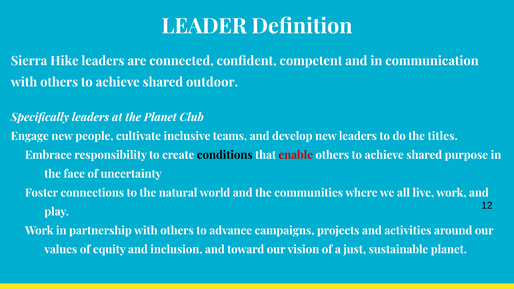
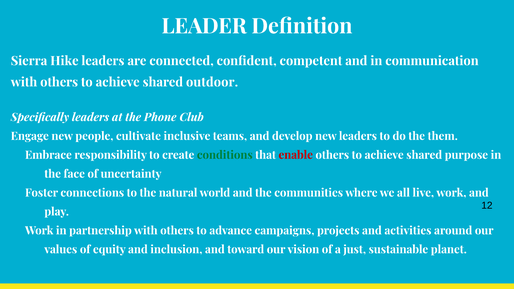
the Planet: Planet -> Phone
titles: titles -> them
conditions colour: black -> green
